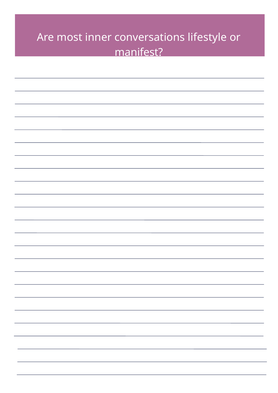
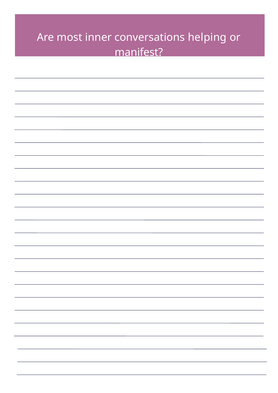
lifestyle: lifestyle -> helping
